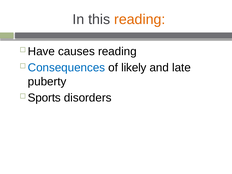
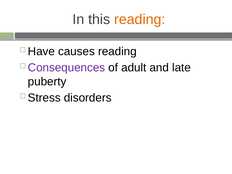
Consequences colour: blue -> purple
likely: likely -> adult
Sports: Sports -> Stress
